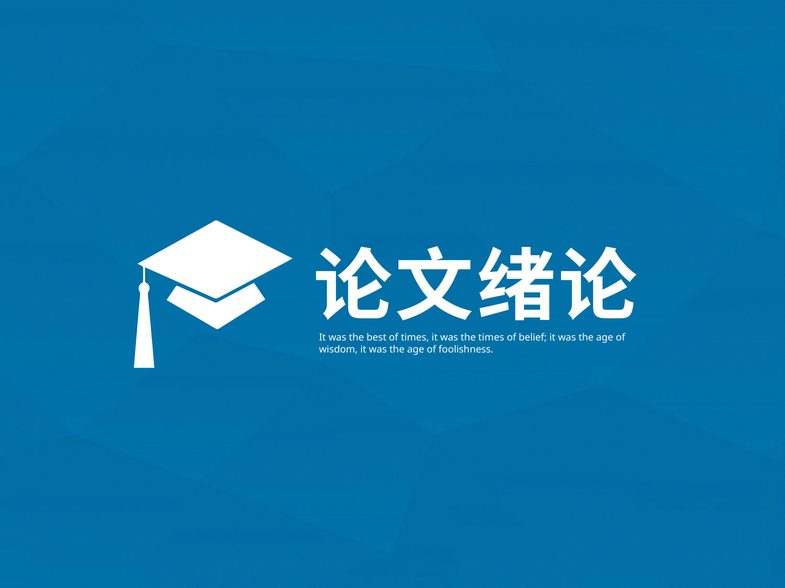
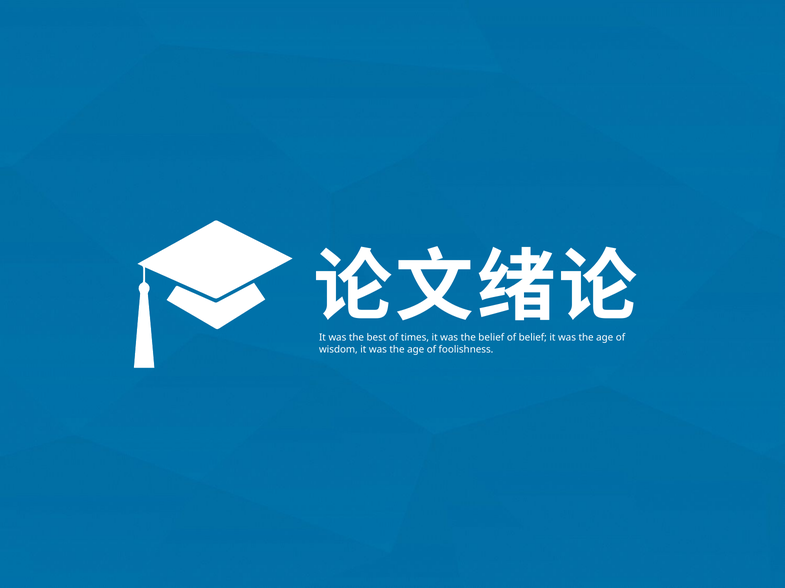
the times: times -> belief
